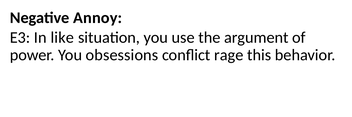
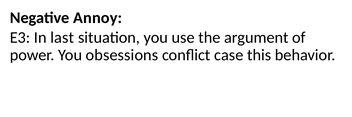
like: like -> last
rage: rage -> case
